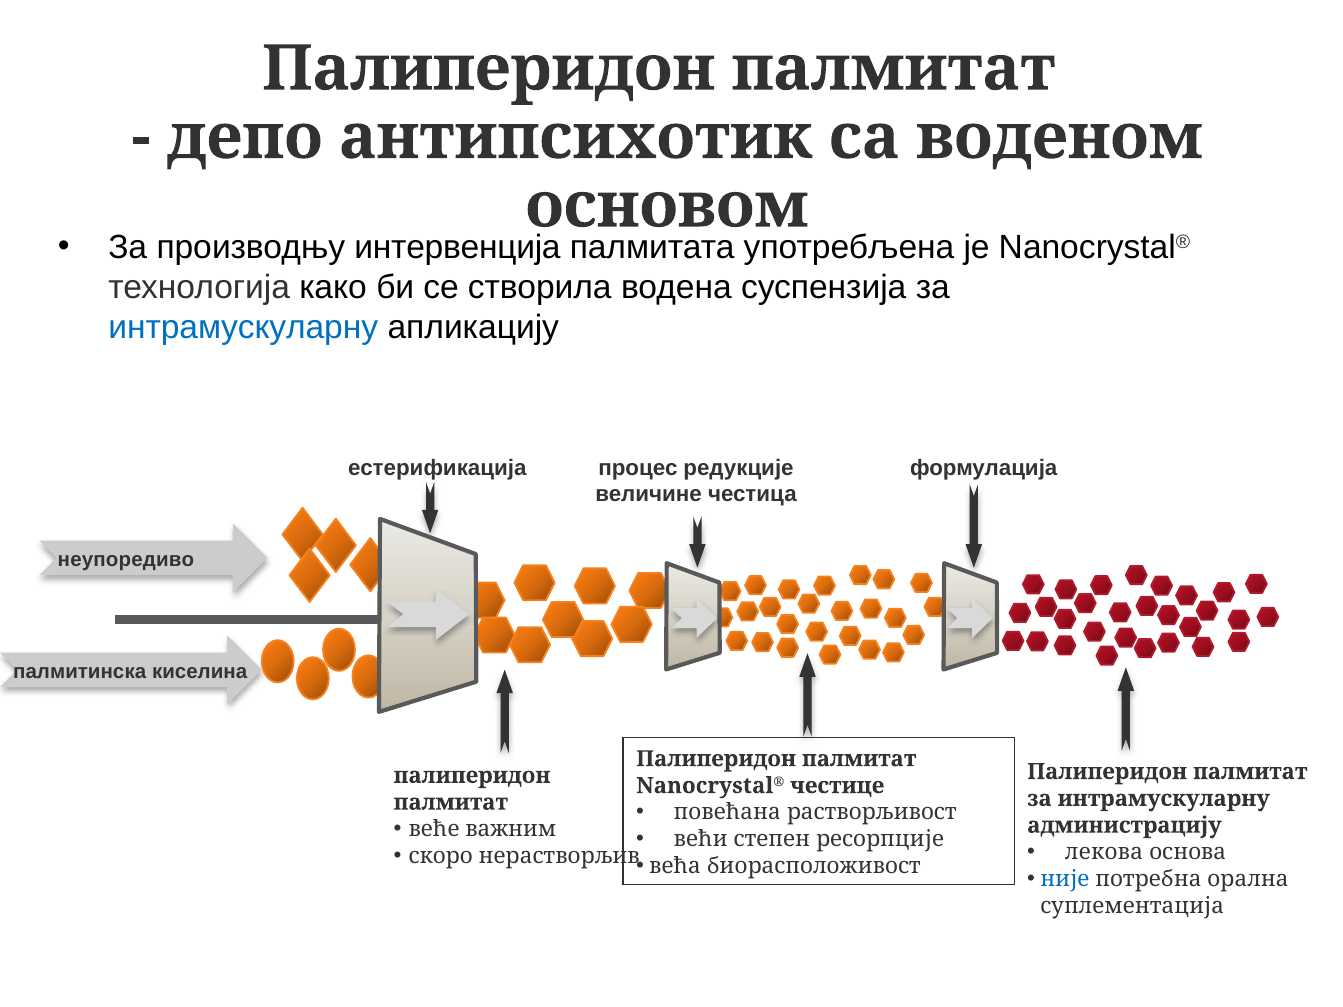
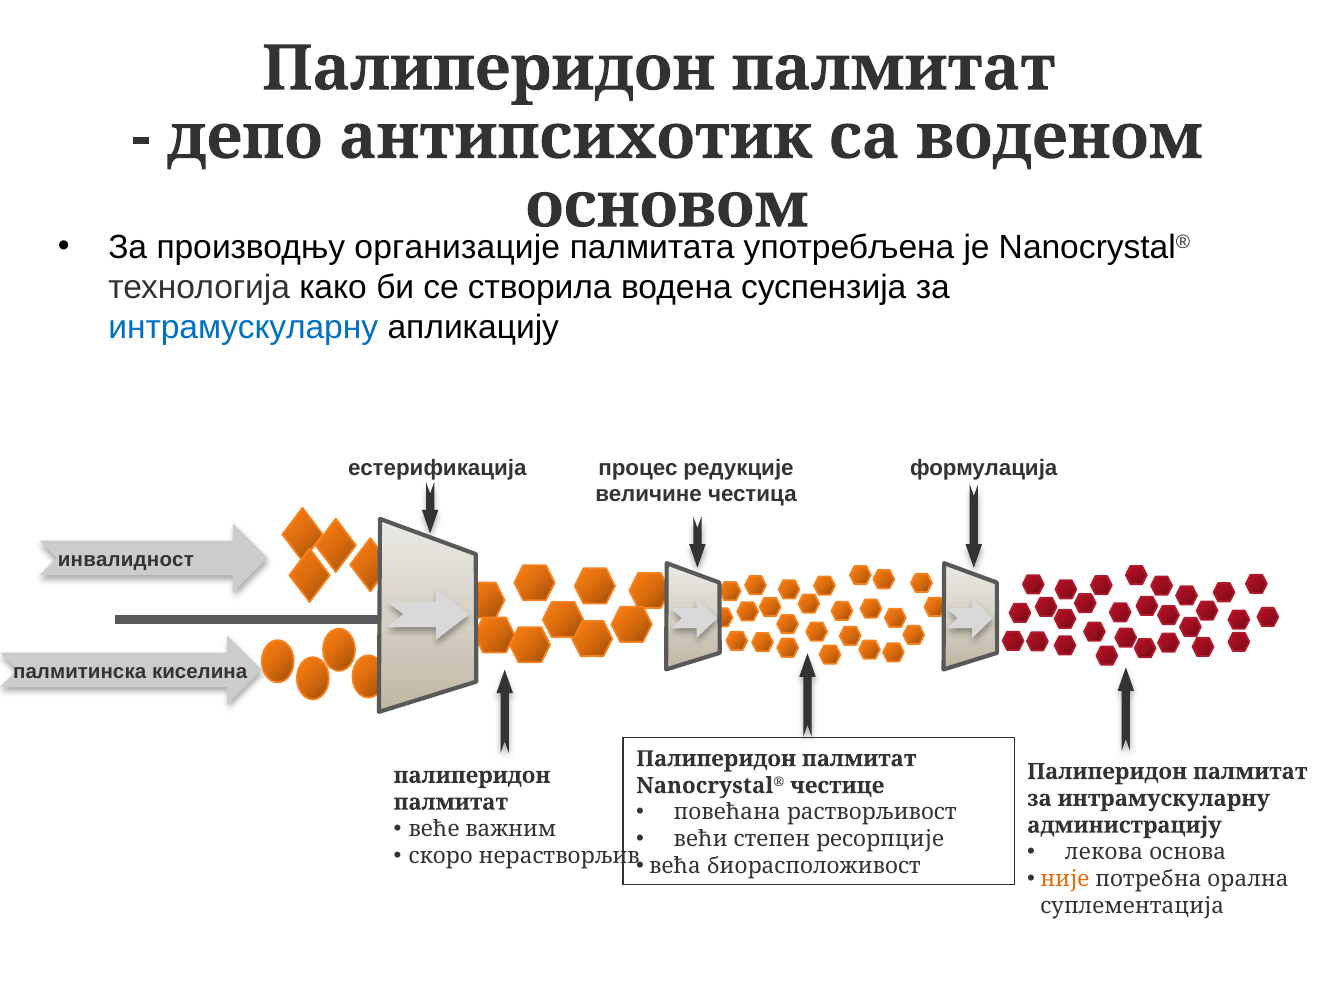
интервенција: интервенција -> организације
неупоредиво: неупоредиво -> инвалидност
није colour: blue -> orange
